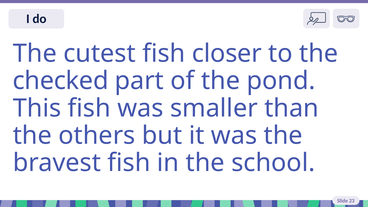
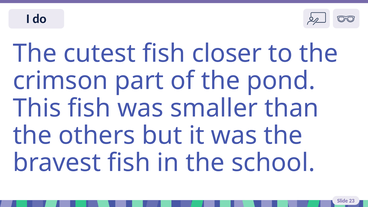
checked: checked -> crimson
